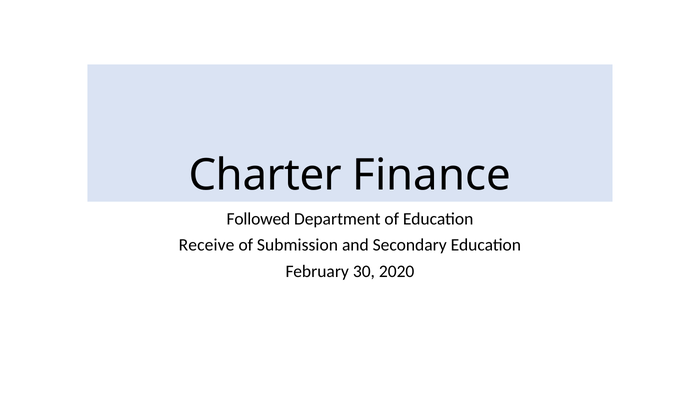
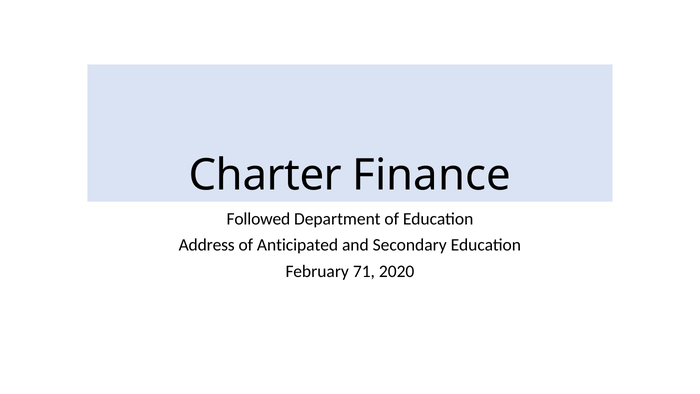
Receive: Receive -> Address
Submission: Submission -> Anticipated
30: 30 -> 71
